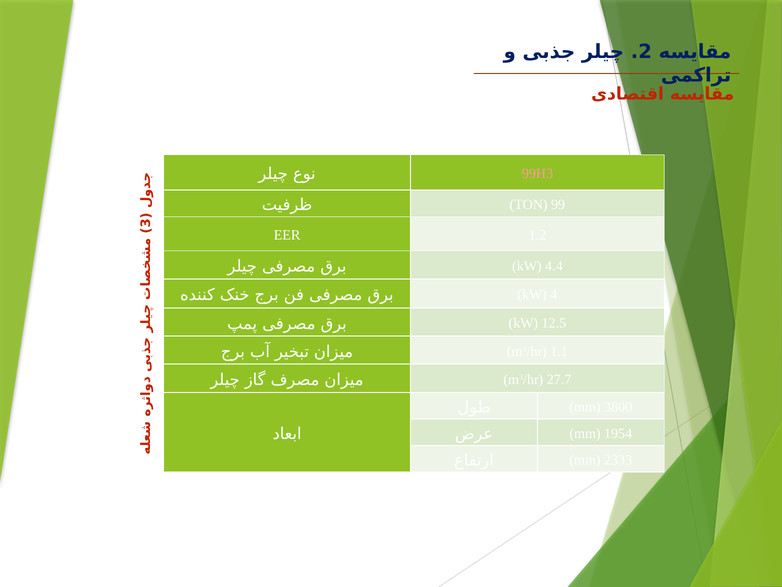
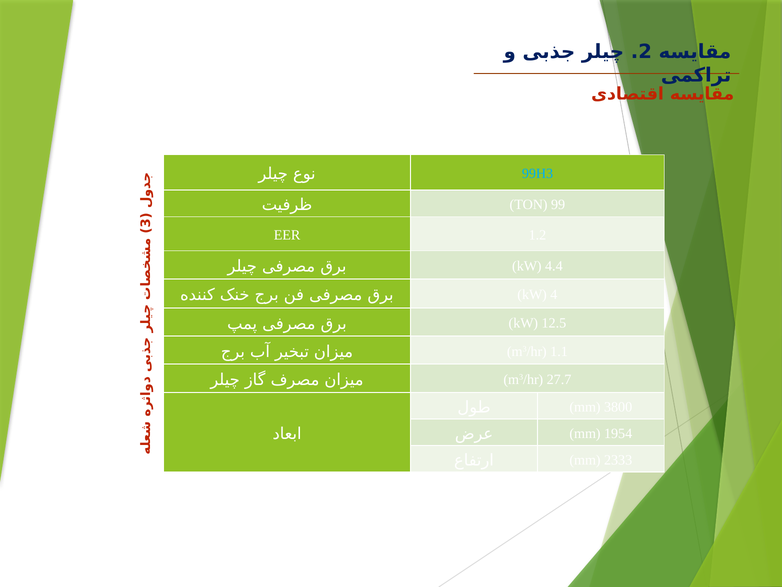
99H3 colour: pink -> light blue
